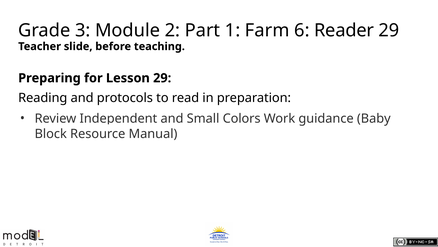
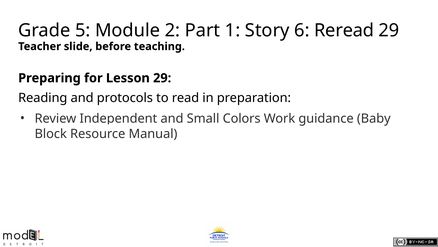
3: 3 -> 5
Farm: Farm -> Story
Reader: Reader -> Reread
